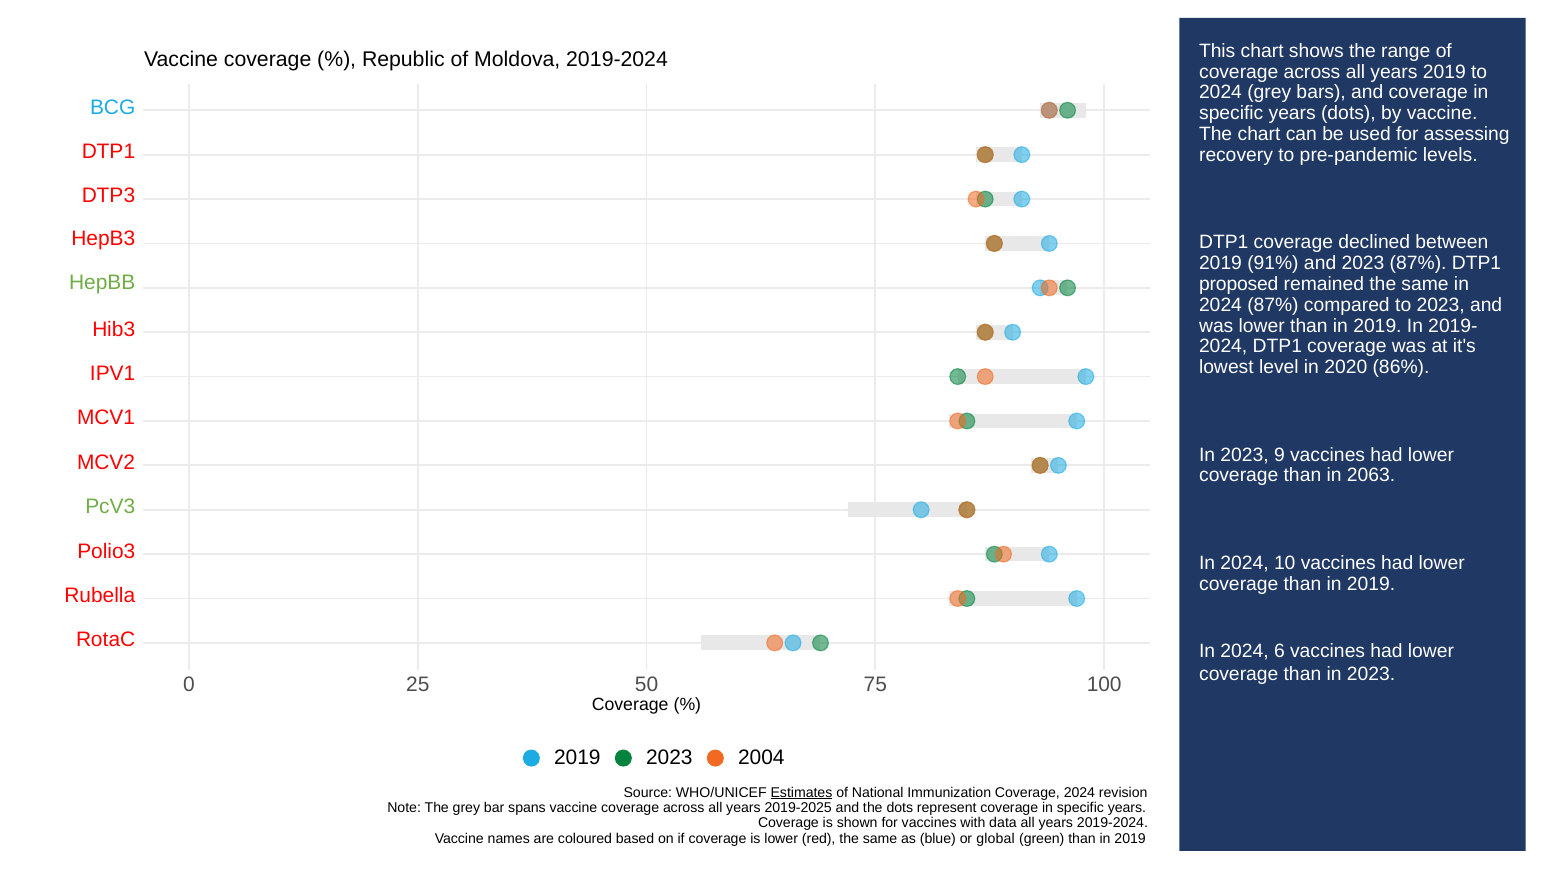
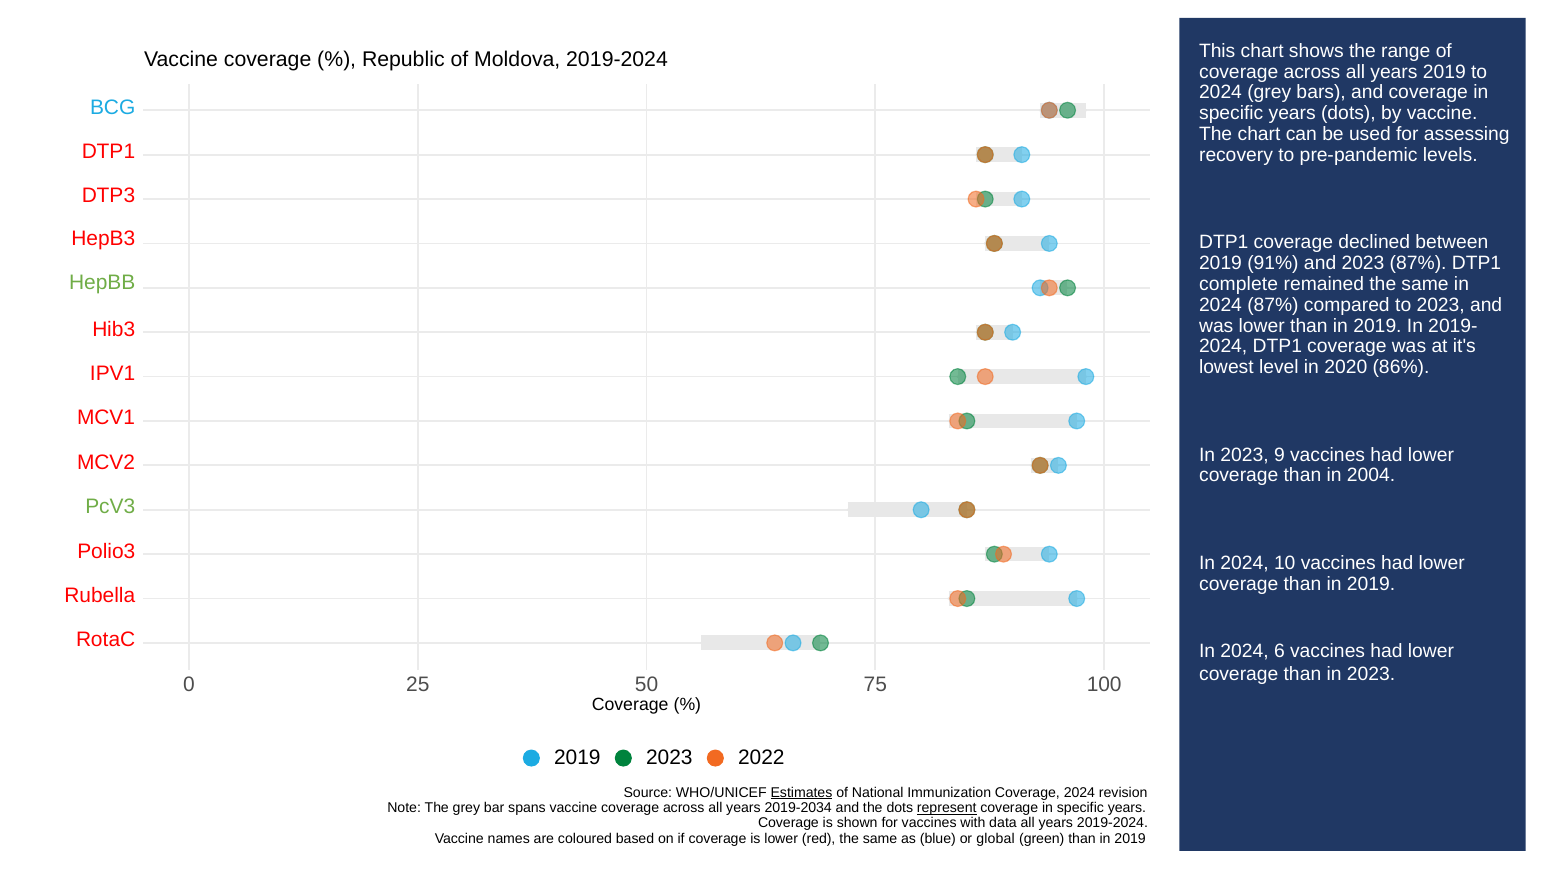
proposed: proposed -> complete
2063: 2063 -> 2004
2004: 2004 -> 2022
2019-2025: 2019-2025 -> 2019-2034
represent underline: none -> present
